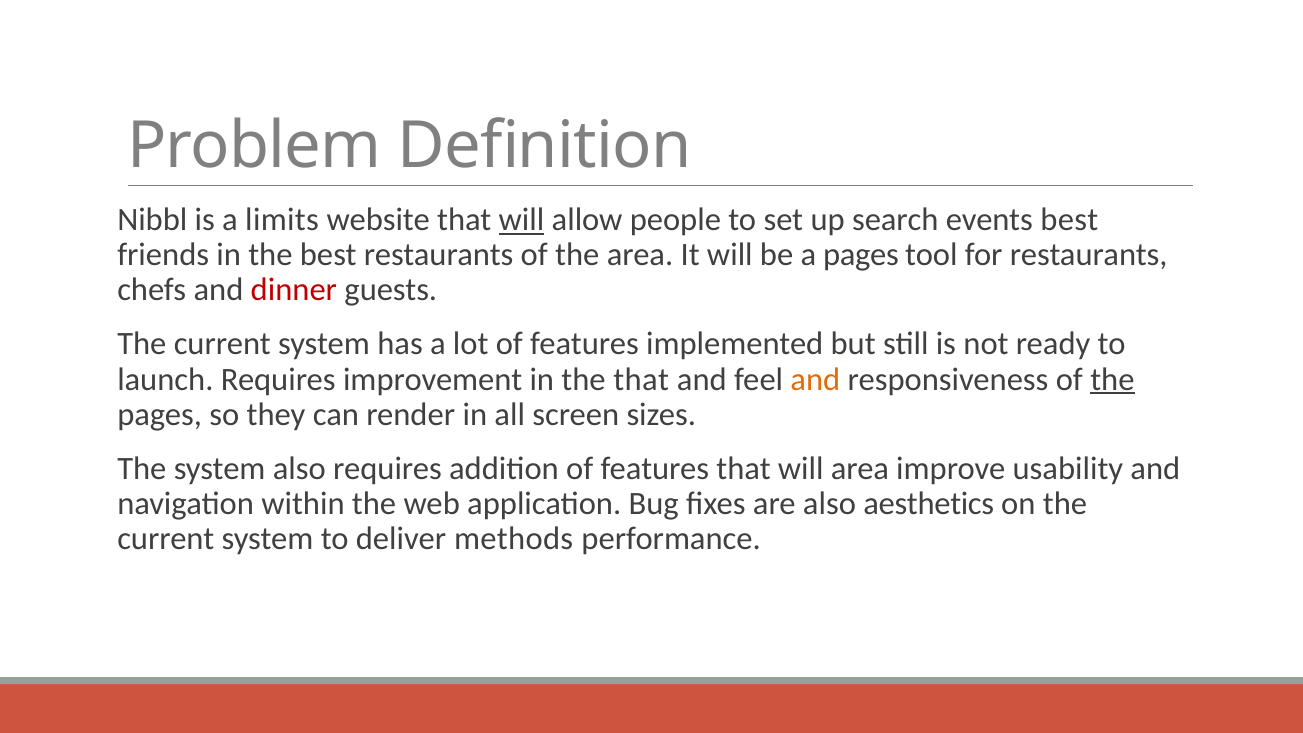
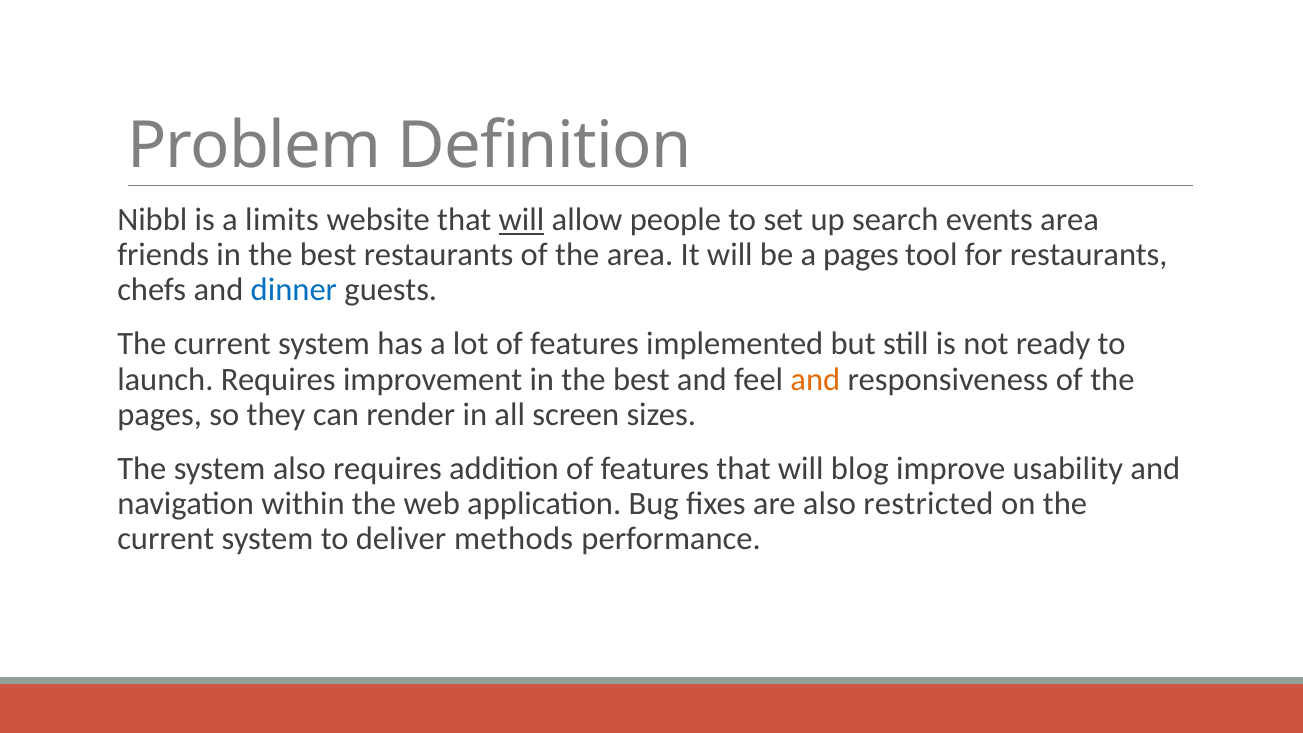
events best: best -> area
dinner colour: red -> blue
improvement in the that: that -> best
the at (1112, 379) underline: present -> none
will area: area -> blog
aesthetics: aesthetics -> restricted
